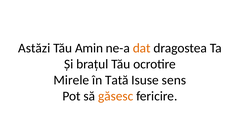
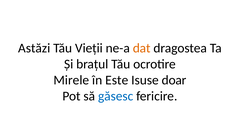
Amin: Amin -> Vieții
Tată: Tată -> Este
sens: sens -> doar
găsesc colour: orange -> blue
